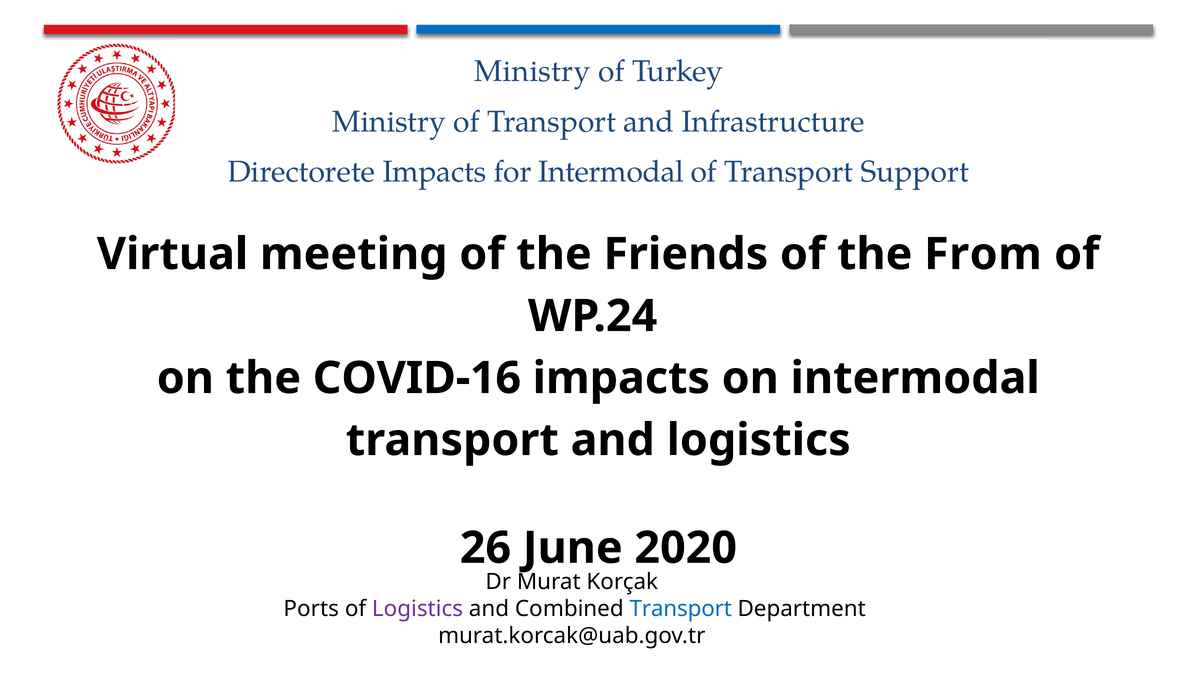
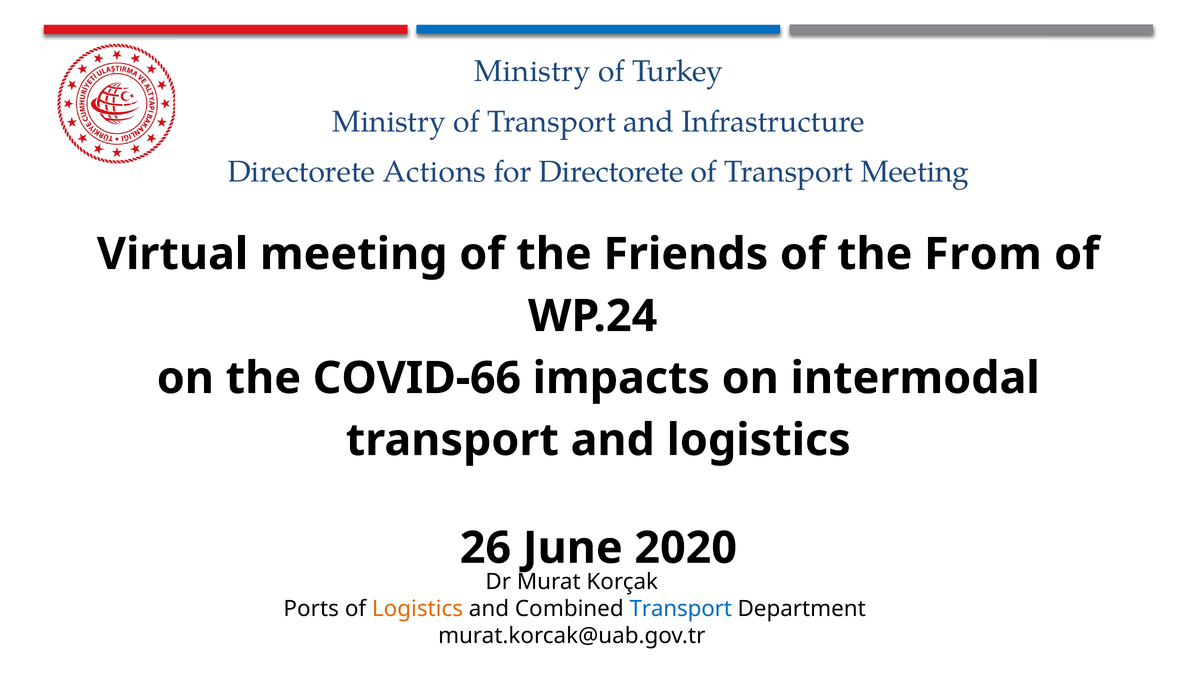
Directorete Impacts: Impacts -> Actions
for Intermodal: Intermodal -> Directorete
Transport Support: Support -> Meeting
COVID-16: COVID-16 -> COVID-66
Logistics at (417, 608) colour: purple -> orange
